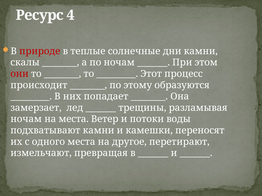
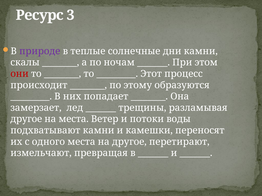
4: 4 -> 3
природе colour: red -> purple
ночам at (26, 119): ночам -> другое
